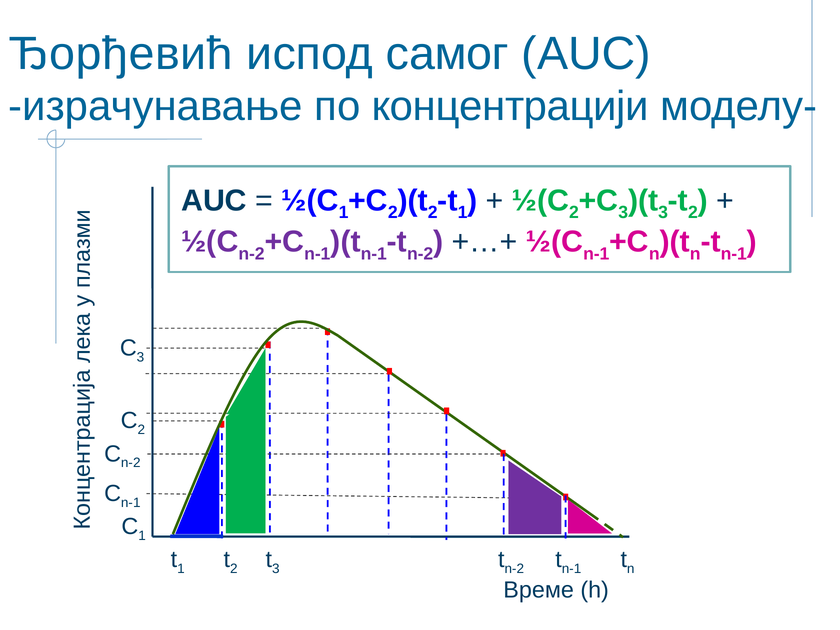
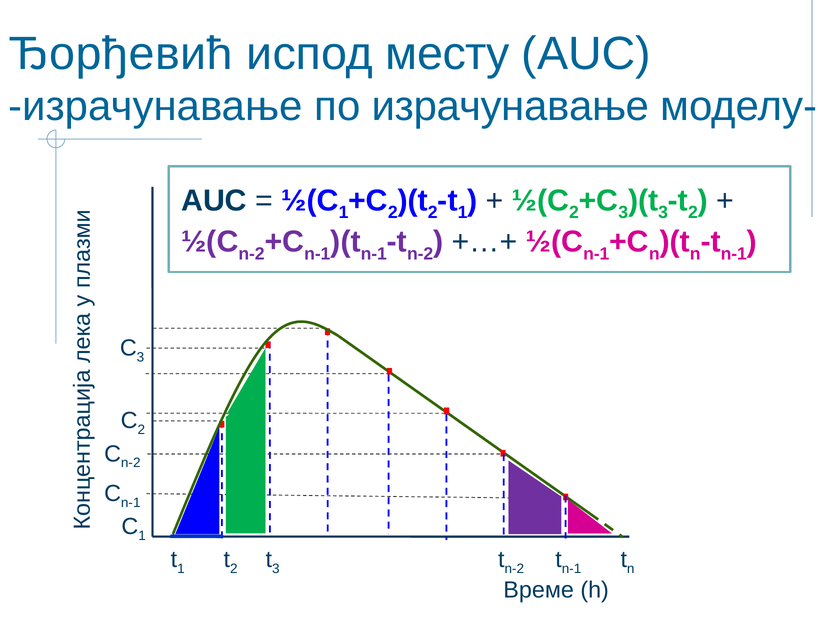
самог: самог -> месту
по концентрацији: концентрацији -> израчунавање
